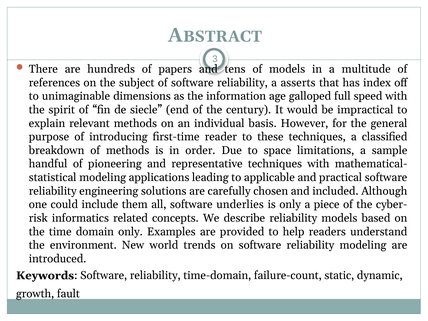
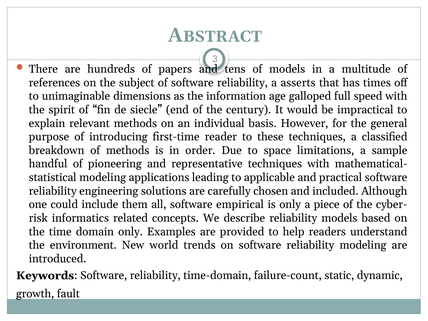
index: index -> times
underlies: underlies -> empirical
